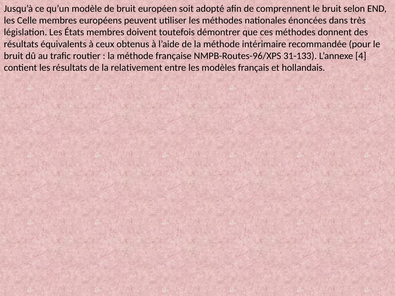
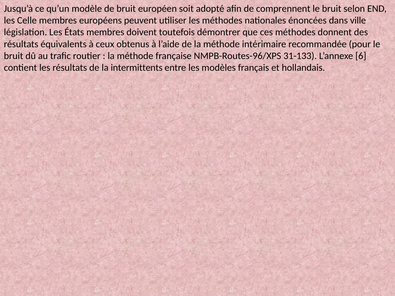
très: très -> ville
4: 4 -> 6
relativement: relativement -> intermittents
